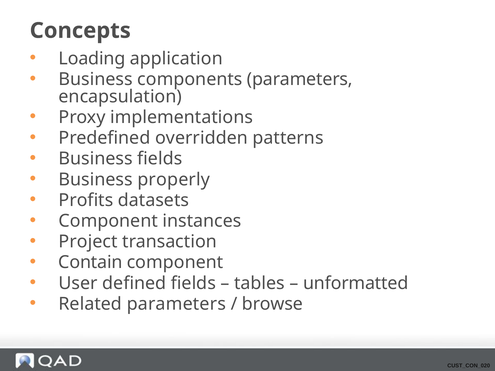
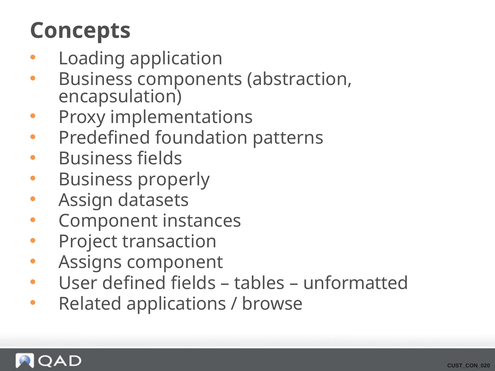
components parameters: parameters -> abstraction
overridden: overridden -> foundation
Profits: Profits -> Assign
Contain: Contain -> Assigns
Related parameters: parameters -> applications
